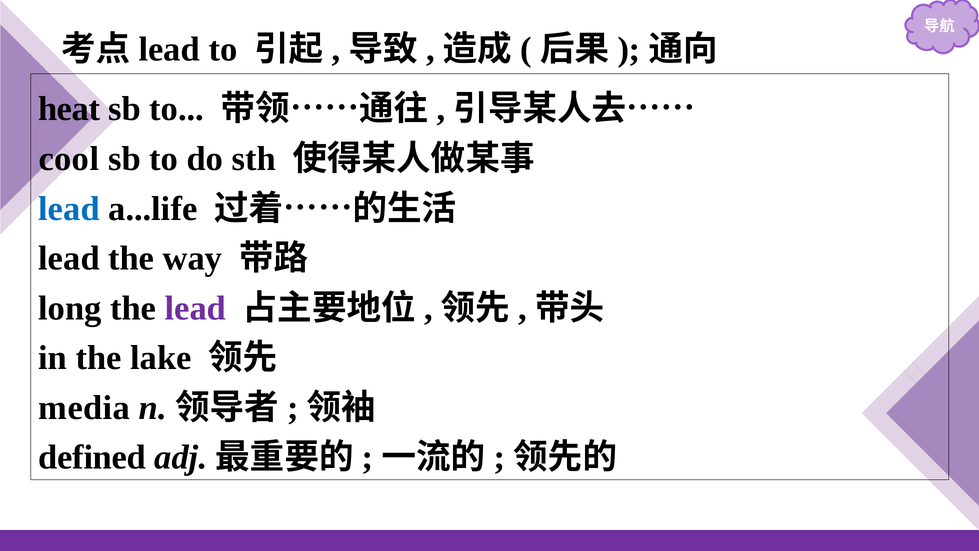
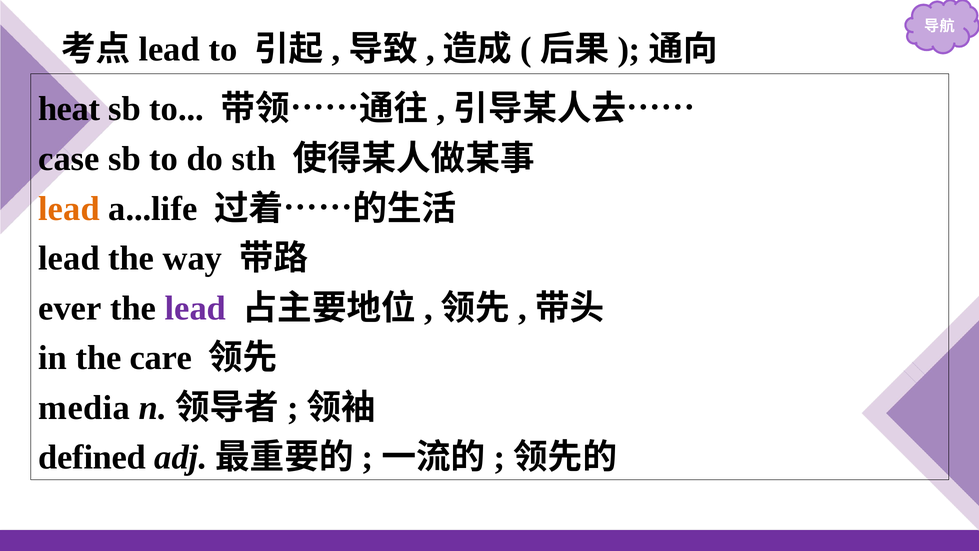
cool: cool -> case
lead at (69, 208) colour: blue -> orange
long: long -> ever
lake: lake -> care
